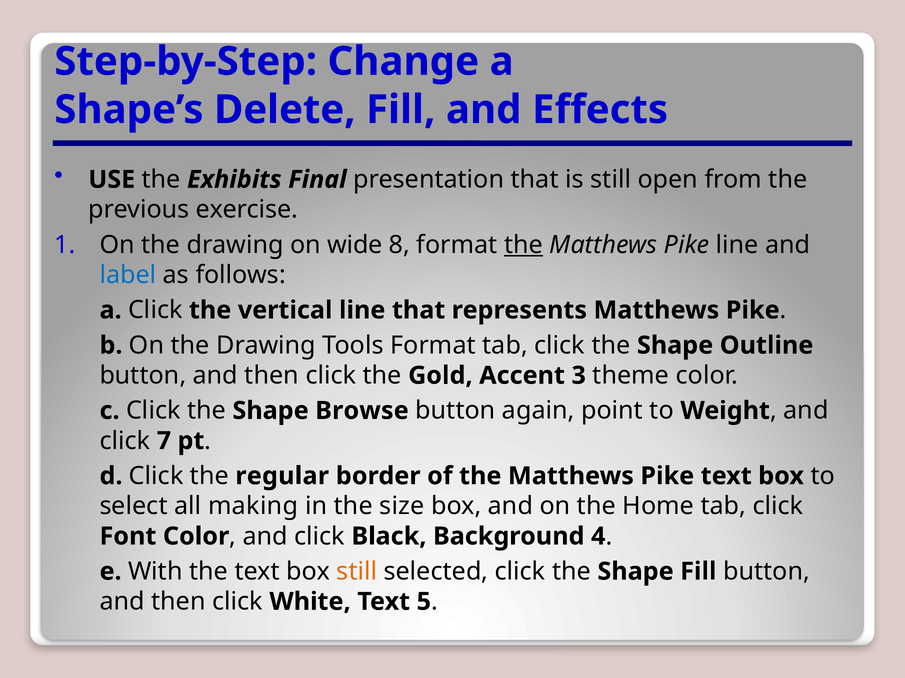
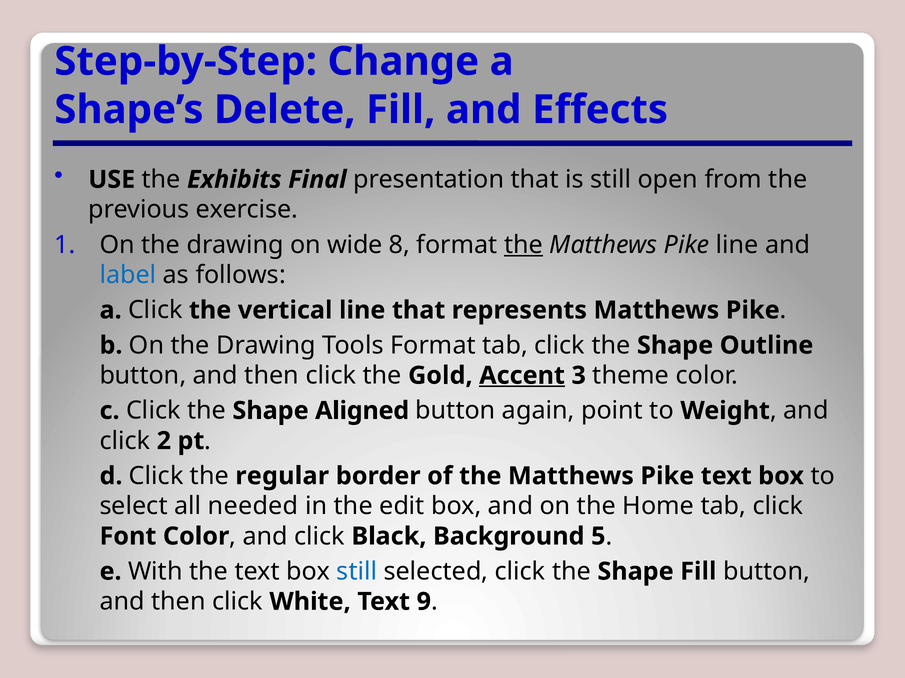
Accent underline: none -> present
Browse: Browse -> Aligned
7: 7 -> 2
making: making -> needed
size: size -> edit
4: 4 -> 5
still at (357, 572) colour: orange -> blue
5: 5 -> 9
